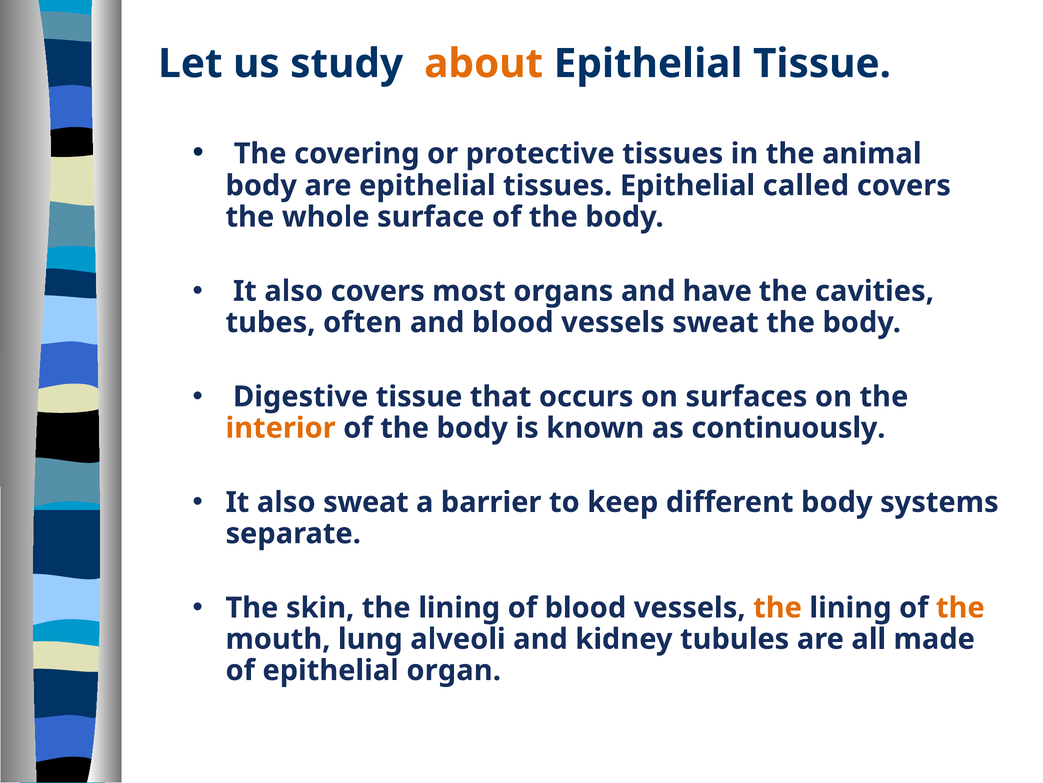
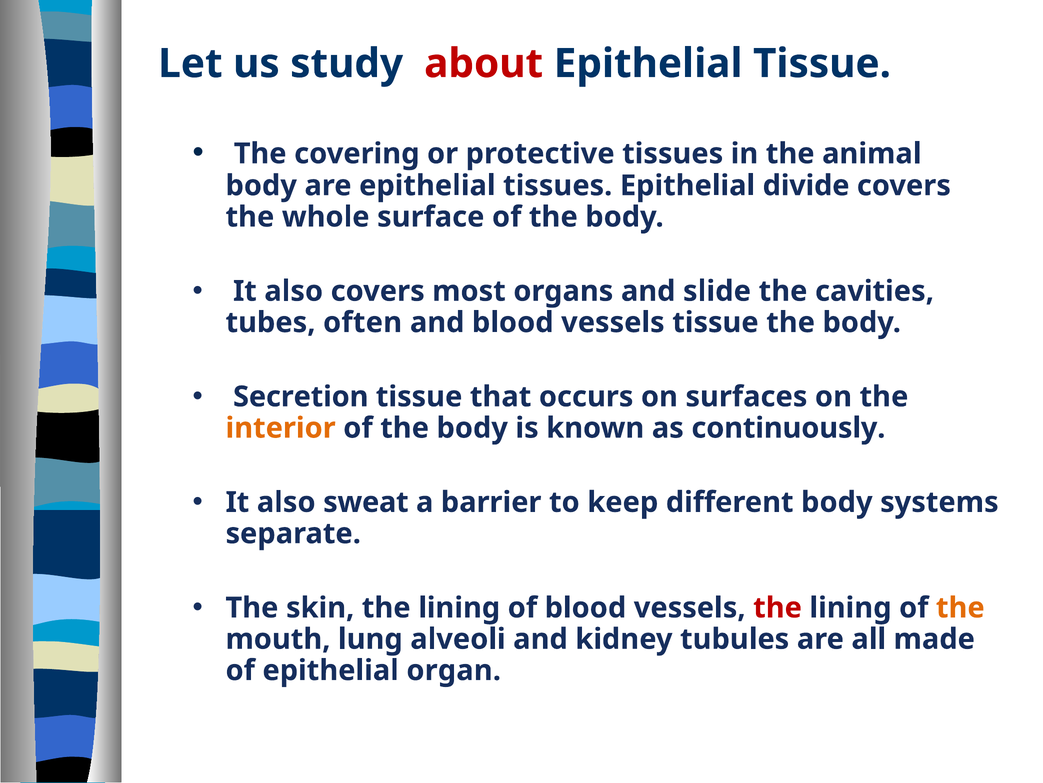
about colour: orange -> red
called: called -> divide
have: have -> slide
vessels sweat: sweat -> tissue
Digestive: Digestive -> Secretion
the at (778, 607) colour: orange -> red
